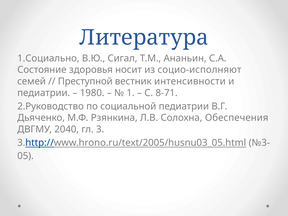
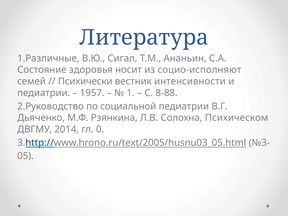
1.Социально: 1.Социально -> 1.Различные
Преступной: Преступной -> Психически
1980: 1980 -> 1957
8-71: 8-71 -> 8-88
Обеспечения: Обеспечения -> Психическом
2040: 2040 -> 2014
3: 3 -> 0
